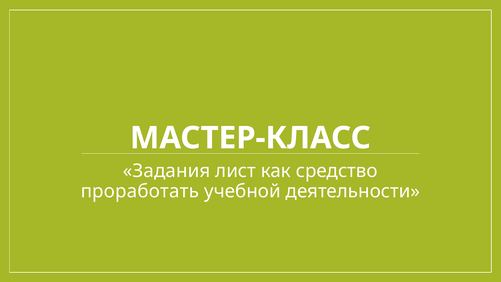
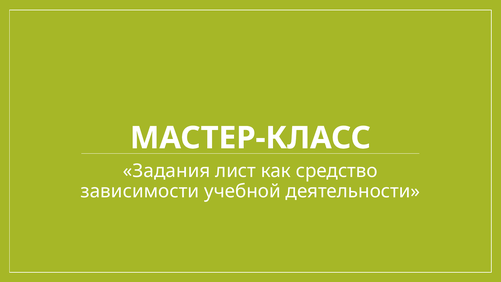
проработать: проработать -> зависимости
